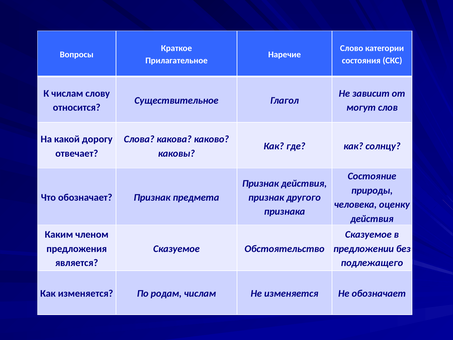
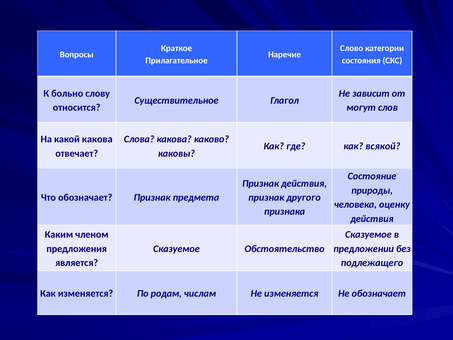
К числам: числам -> больно
какой дорогу: дорогу -> какова
солнцу: солнцу -> всякой
